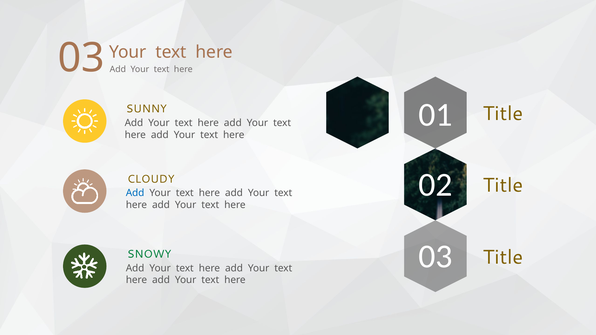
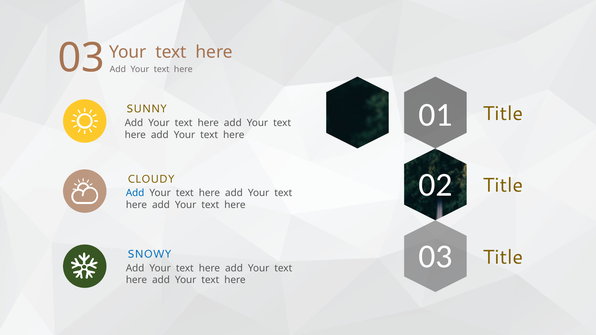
SNOWY colour: green -> blue
